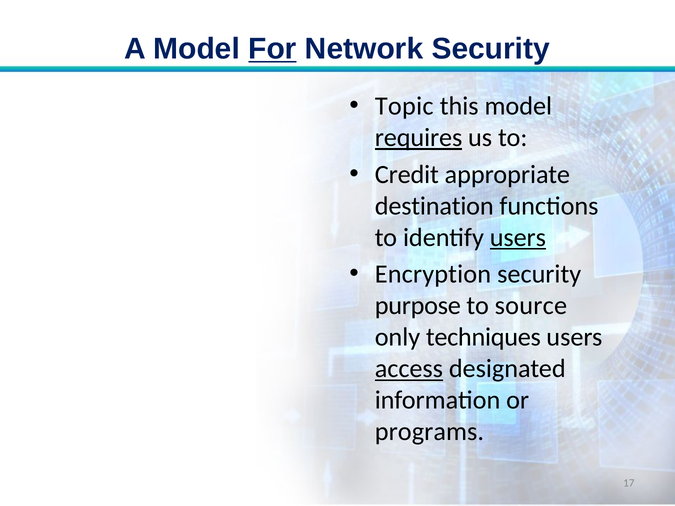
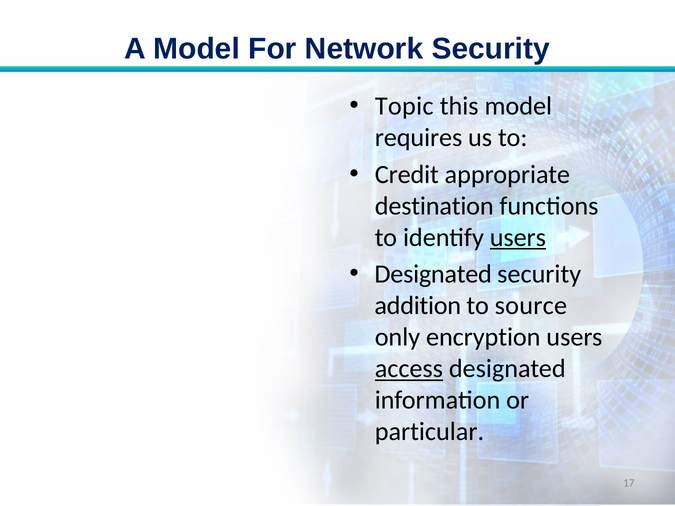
For underline: present -> none
requires underline: present -> none
Encryption at (433, 274): Encryption -> Designated
purpose: purpose -> addition
techniques: techniques -> encryption
programs: programs -> particular
